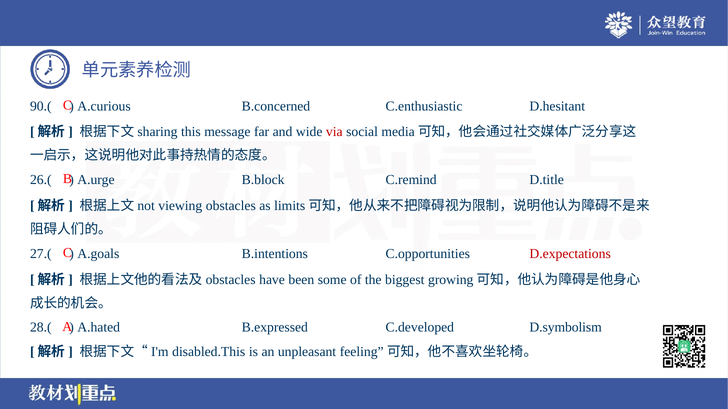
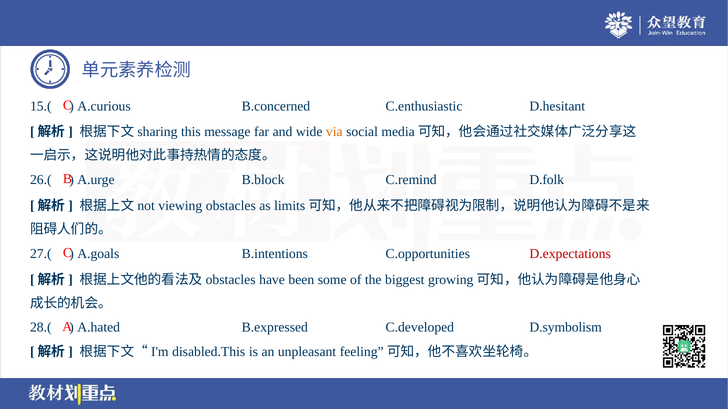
90.(: 90.( -> 15.(
via colour: red -> orange
D.title: D.title -> D.folk
